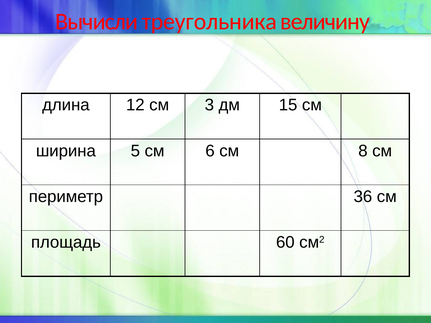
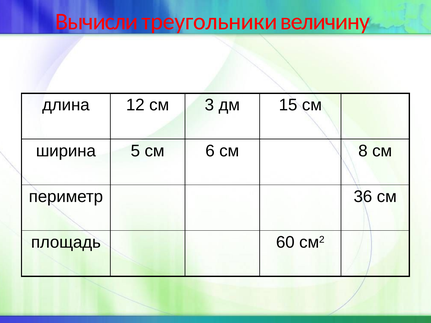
треугольника: треугольника -> треугольники
